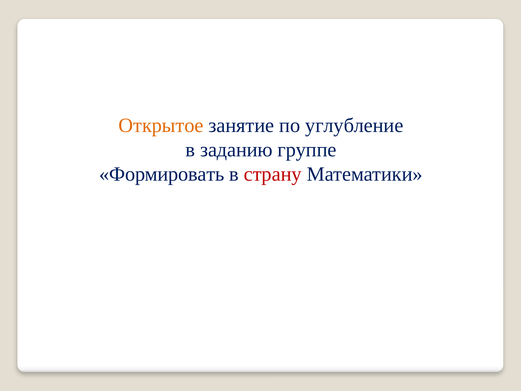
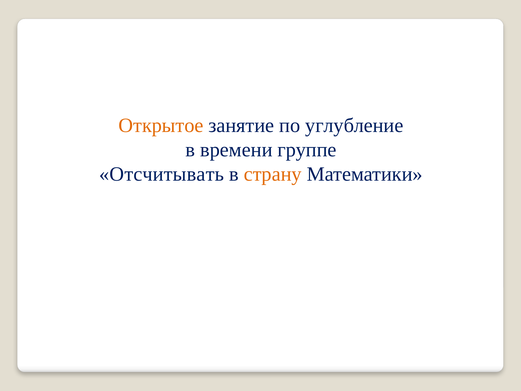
заданию: заданию -> времени
Формировать: Формировать -> Отсчитывать
страну colour: red -> orange
